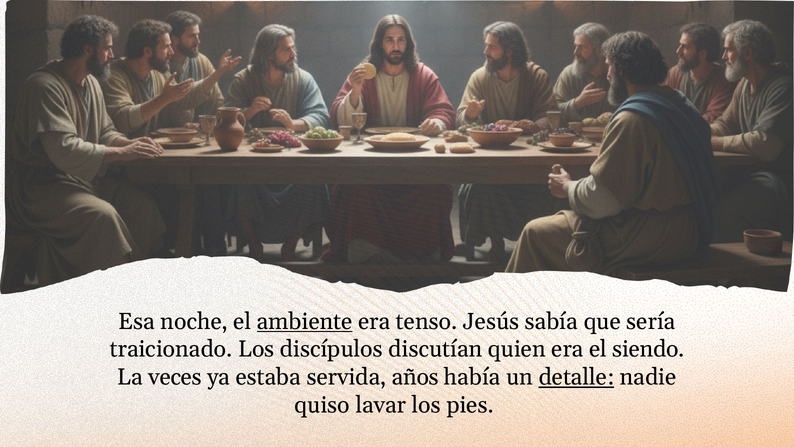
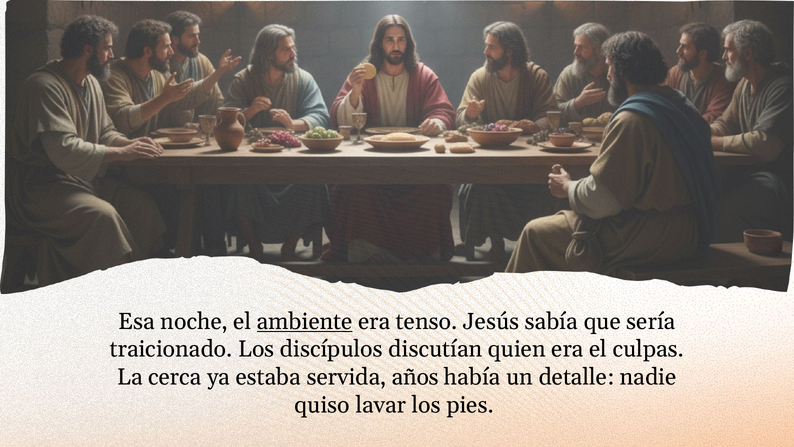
siendo: siendo -> culpas
veces: veces -> cerca
detalle underline: present -> none
